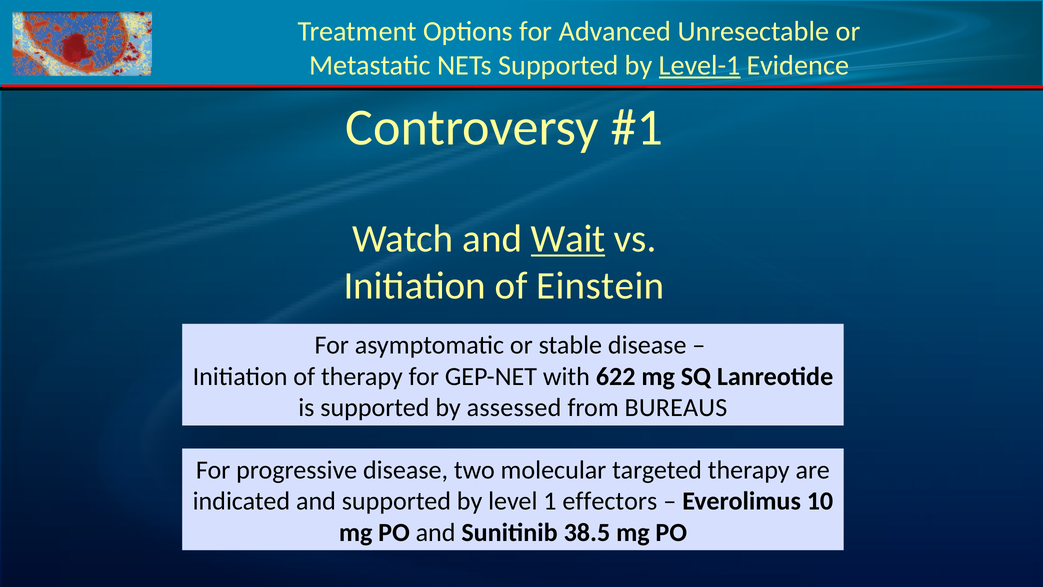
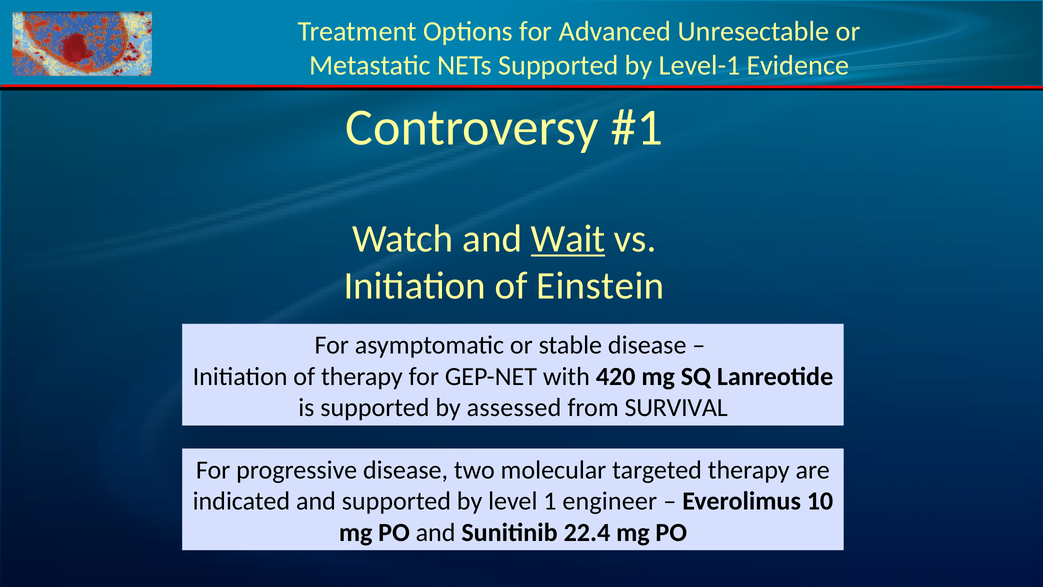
Level-1 underline: present -> none
622: 622 -> 420
BUREAUS: BUREAUS -> SURVIVAL
effectors: effectors -> engineer
38.5: 38.5 -> 22.4
